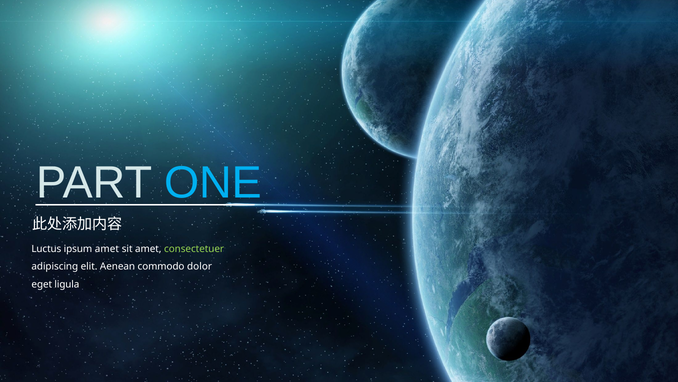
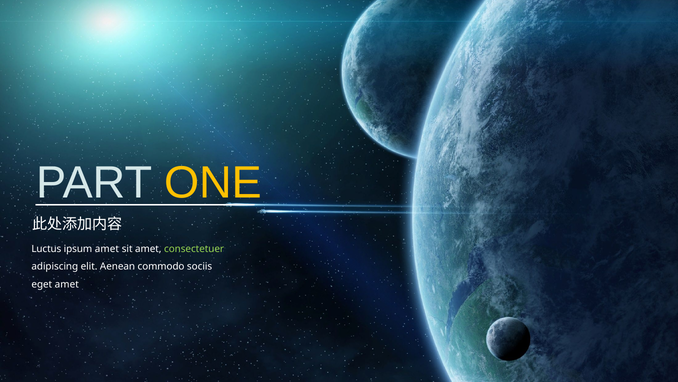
ONE colour: light blue -> yellow
dolor: dolor -> sociis
eget ligula: ligula -> amet
